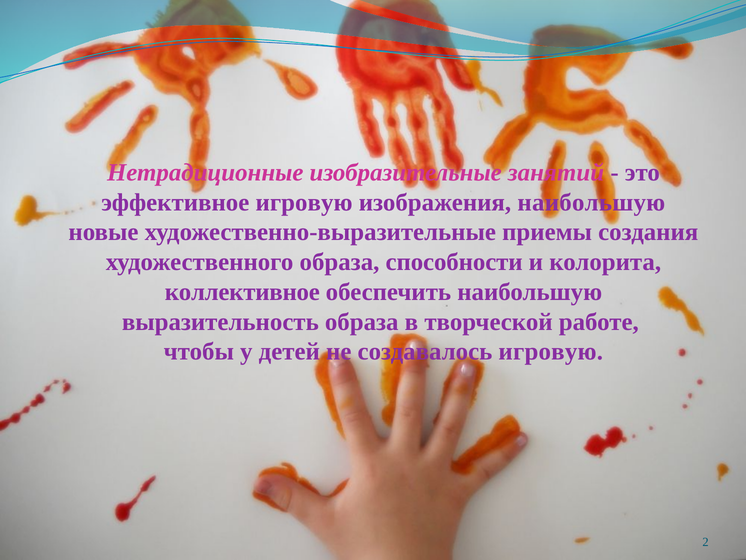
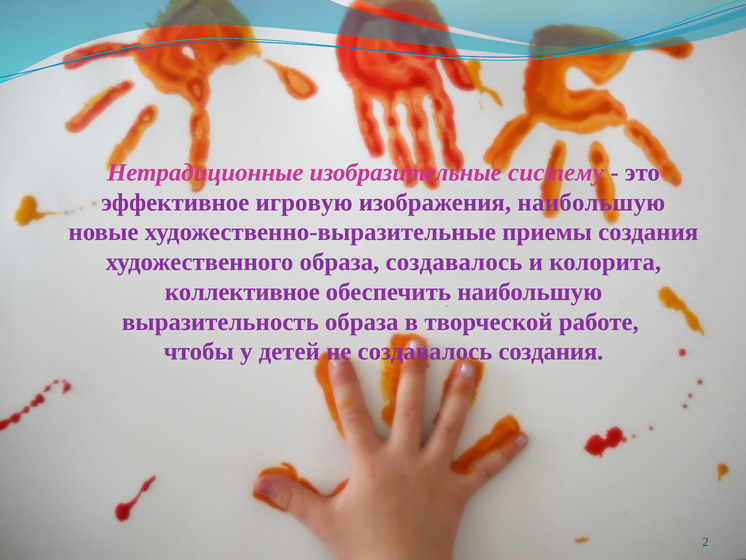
занятий: занятий -> систему
образа способности: способности -> создавалось
создавалось игровую: игровую -> создания
